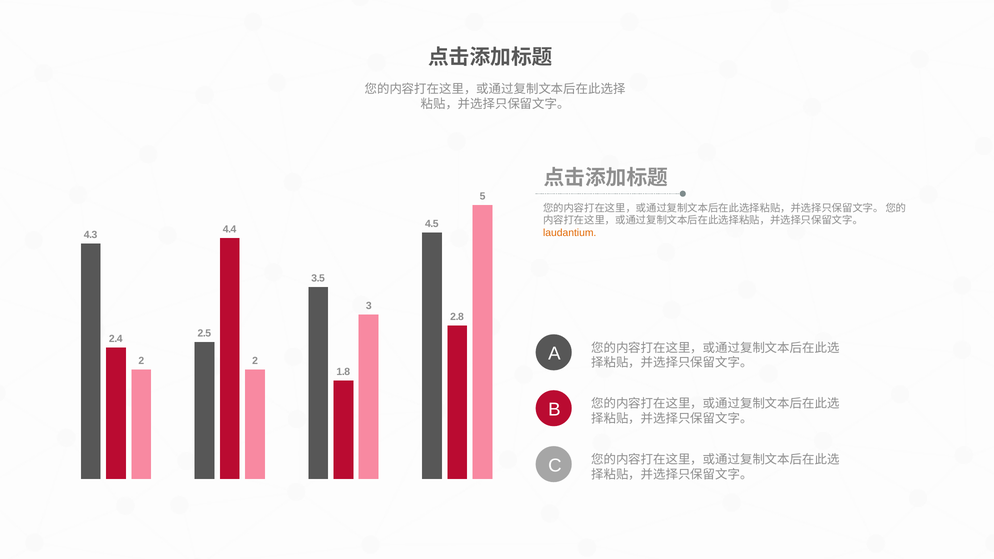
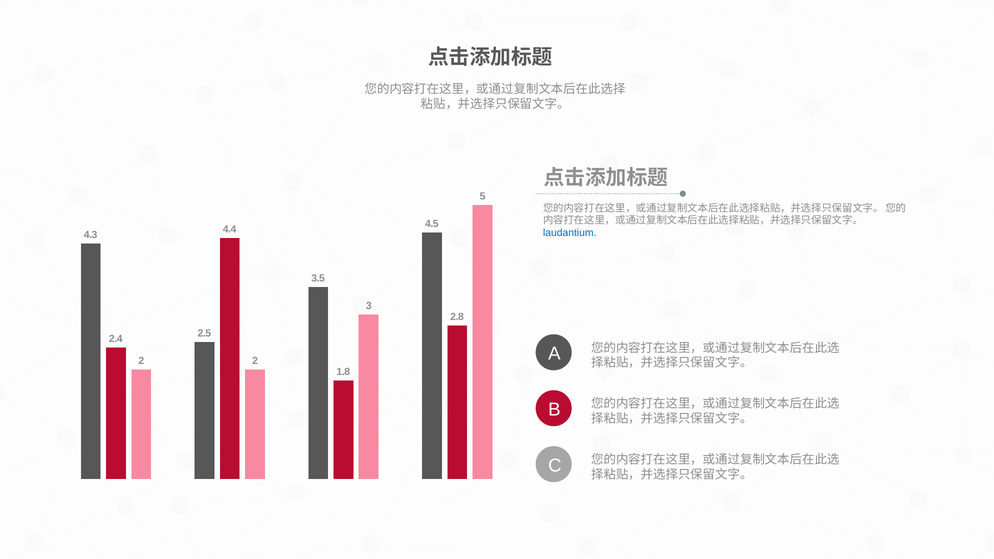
laudantium colour: orange -> blue
